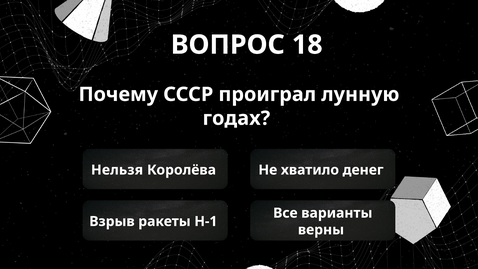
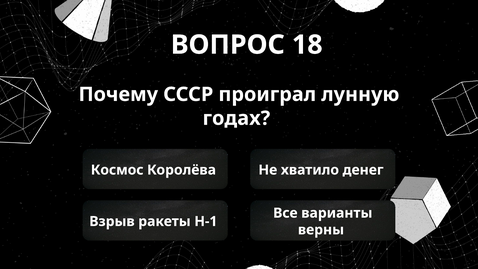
Нельзя: Нельзя -> Космос
